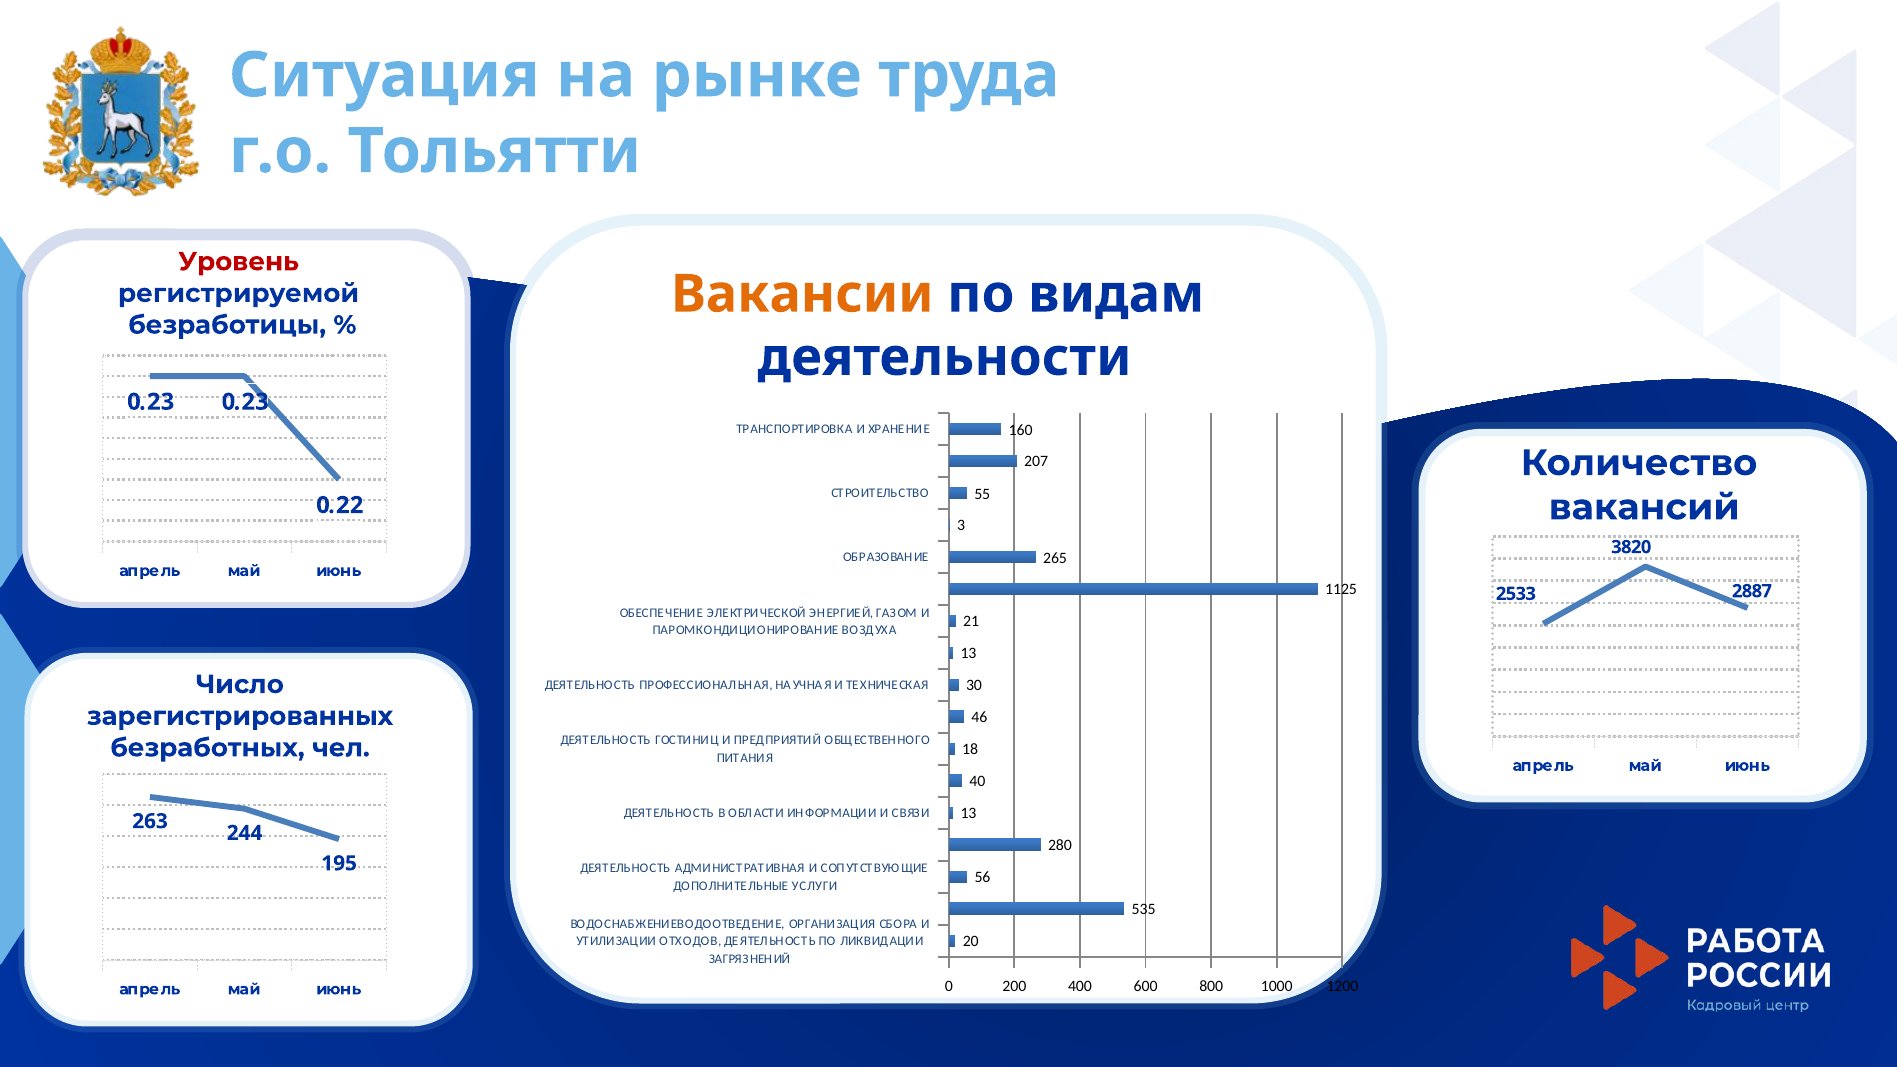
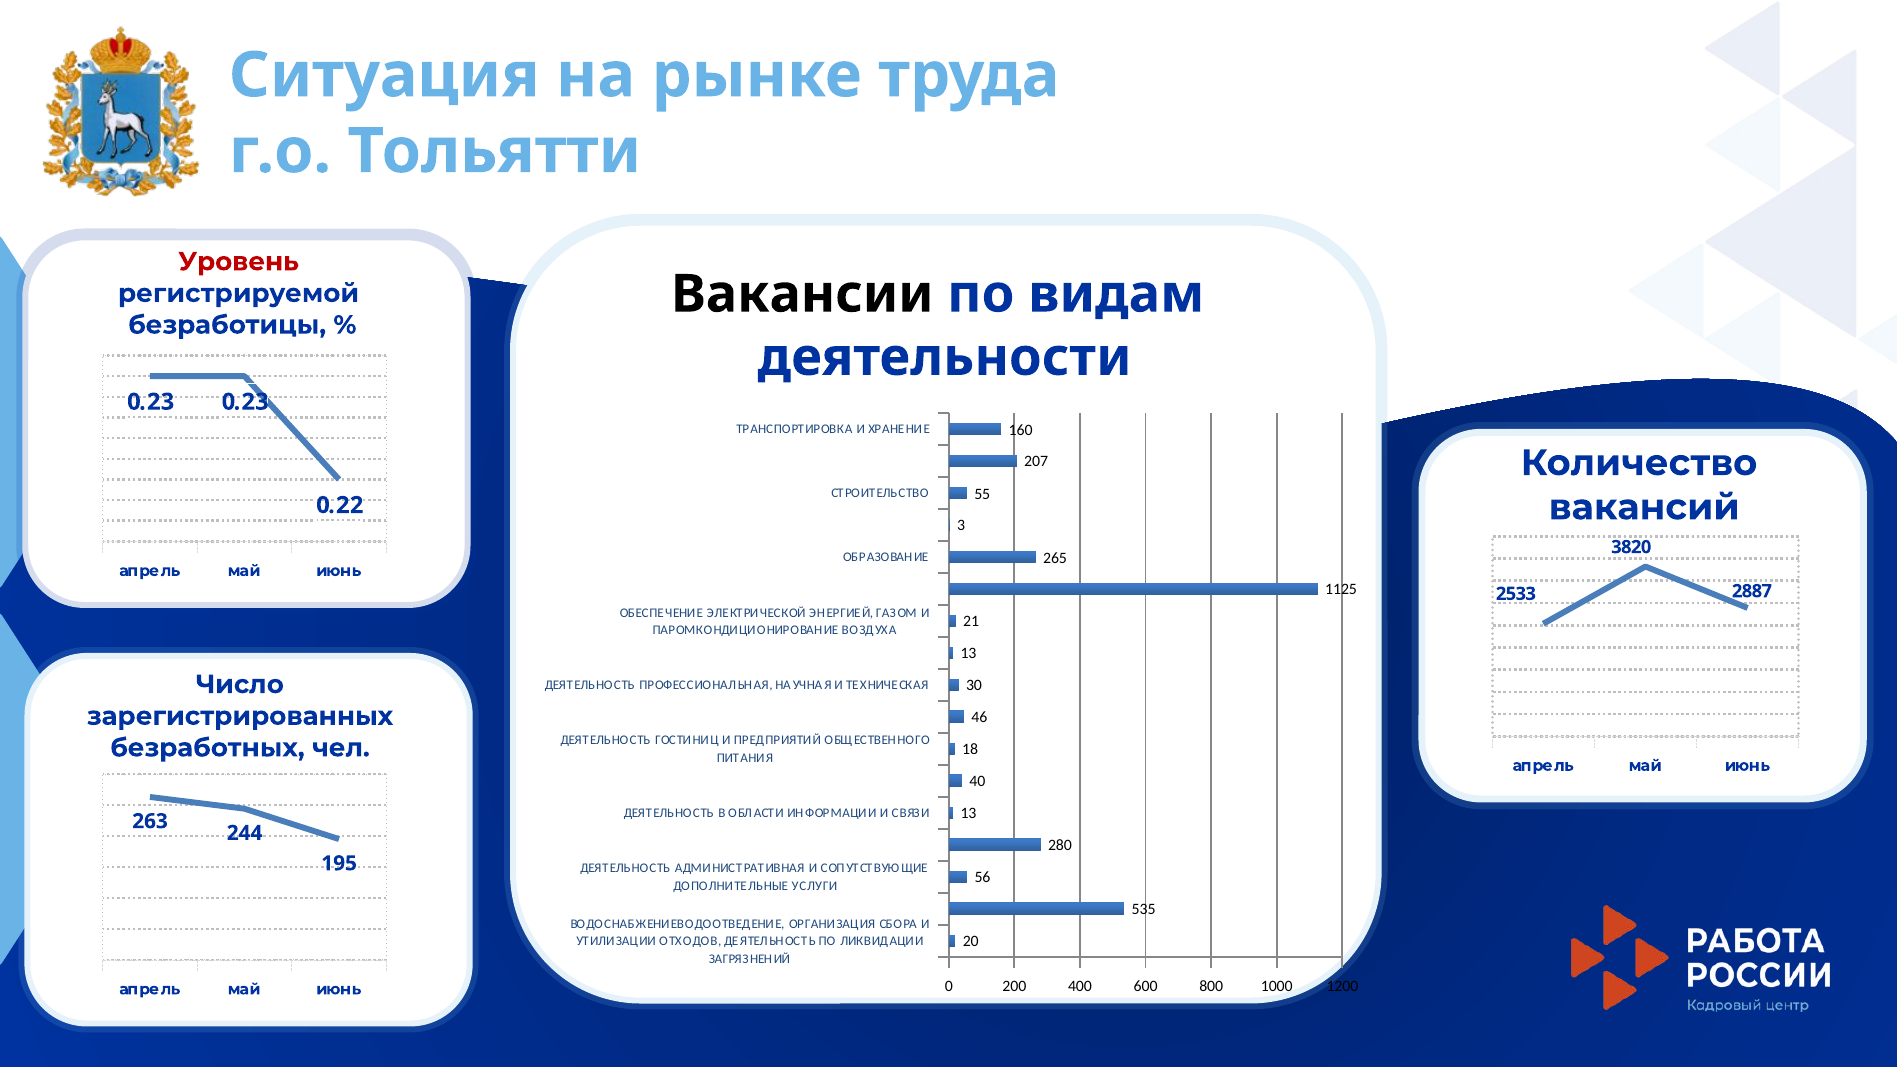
Вакансии colour: orange -> black
